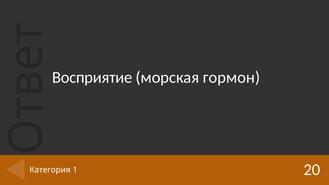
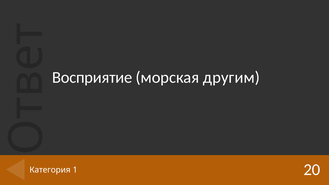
гормон: гормон -> другим
